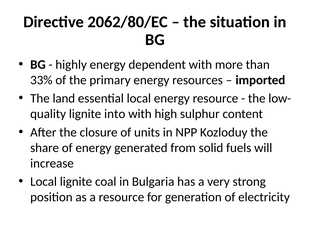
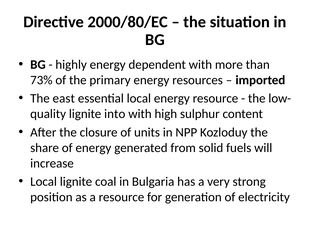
2062/80/EC: 2062/80/EC -> 2000/80/EC
33%: 33% -> 73%
land: land -> east
